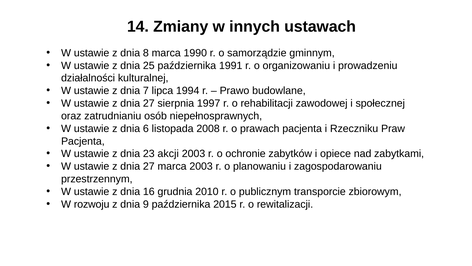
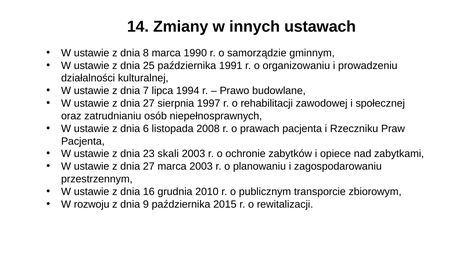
akcji: akcji -> skali
